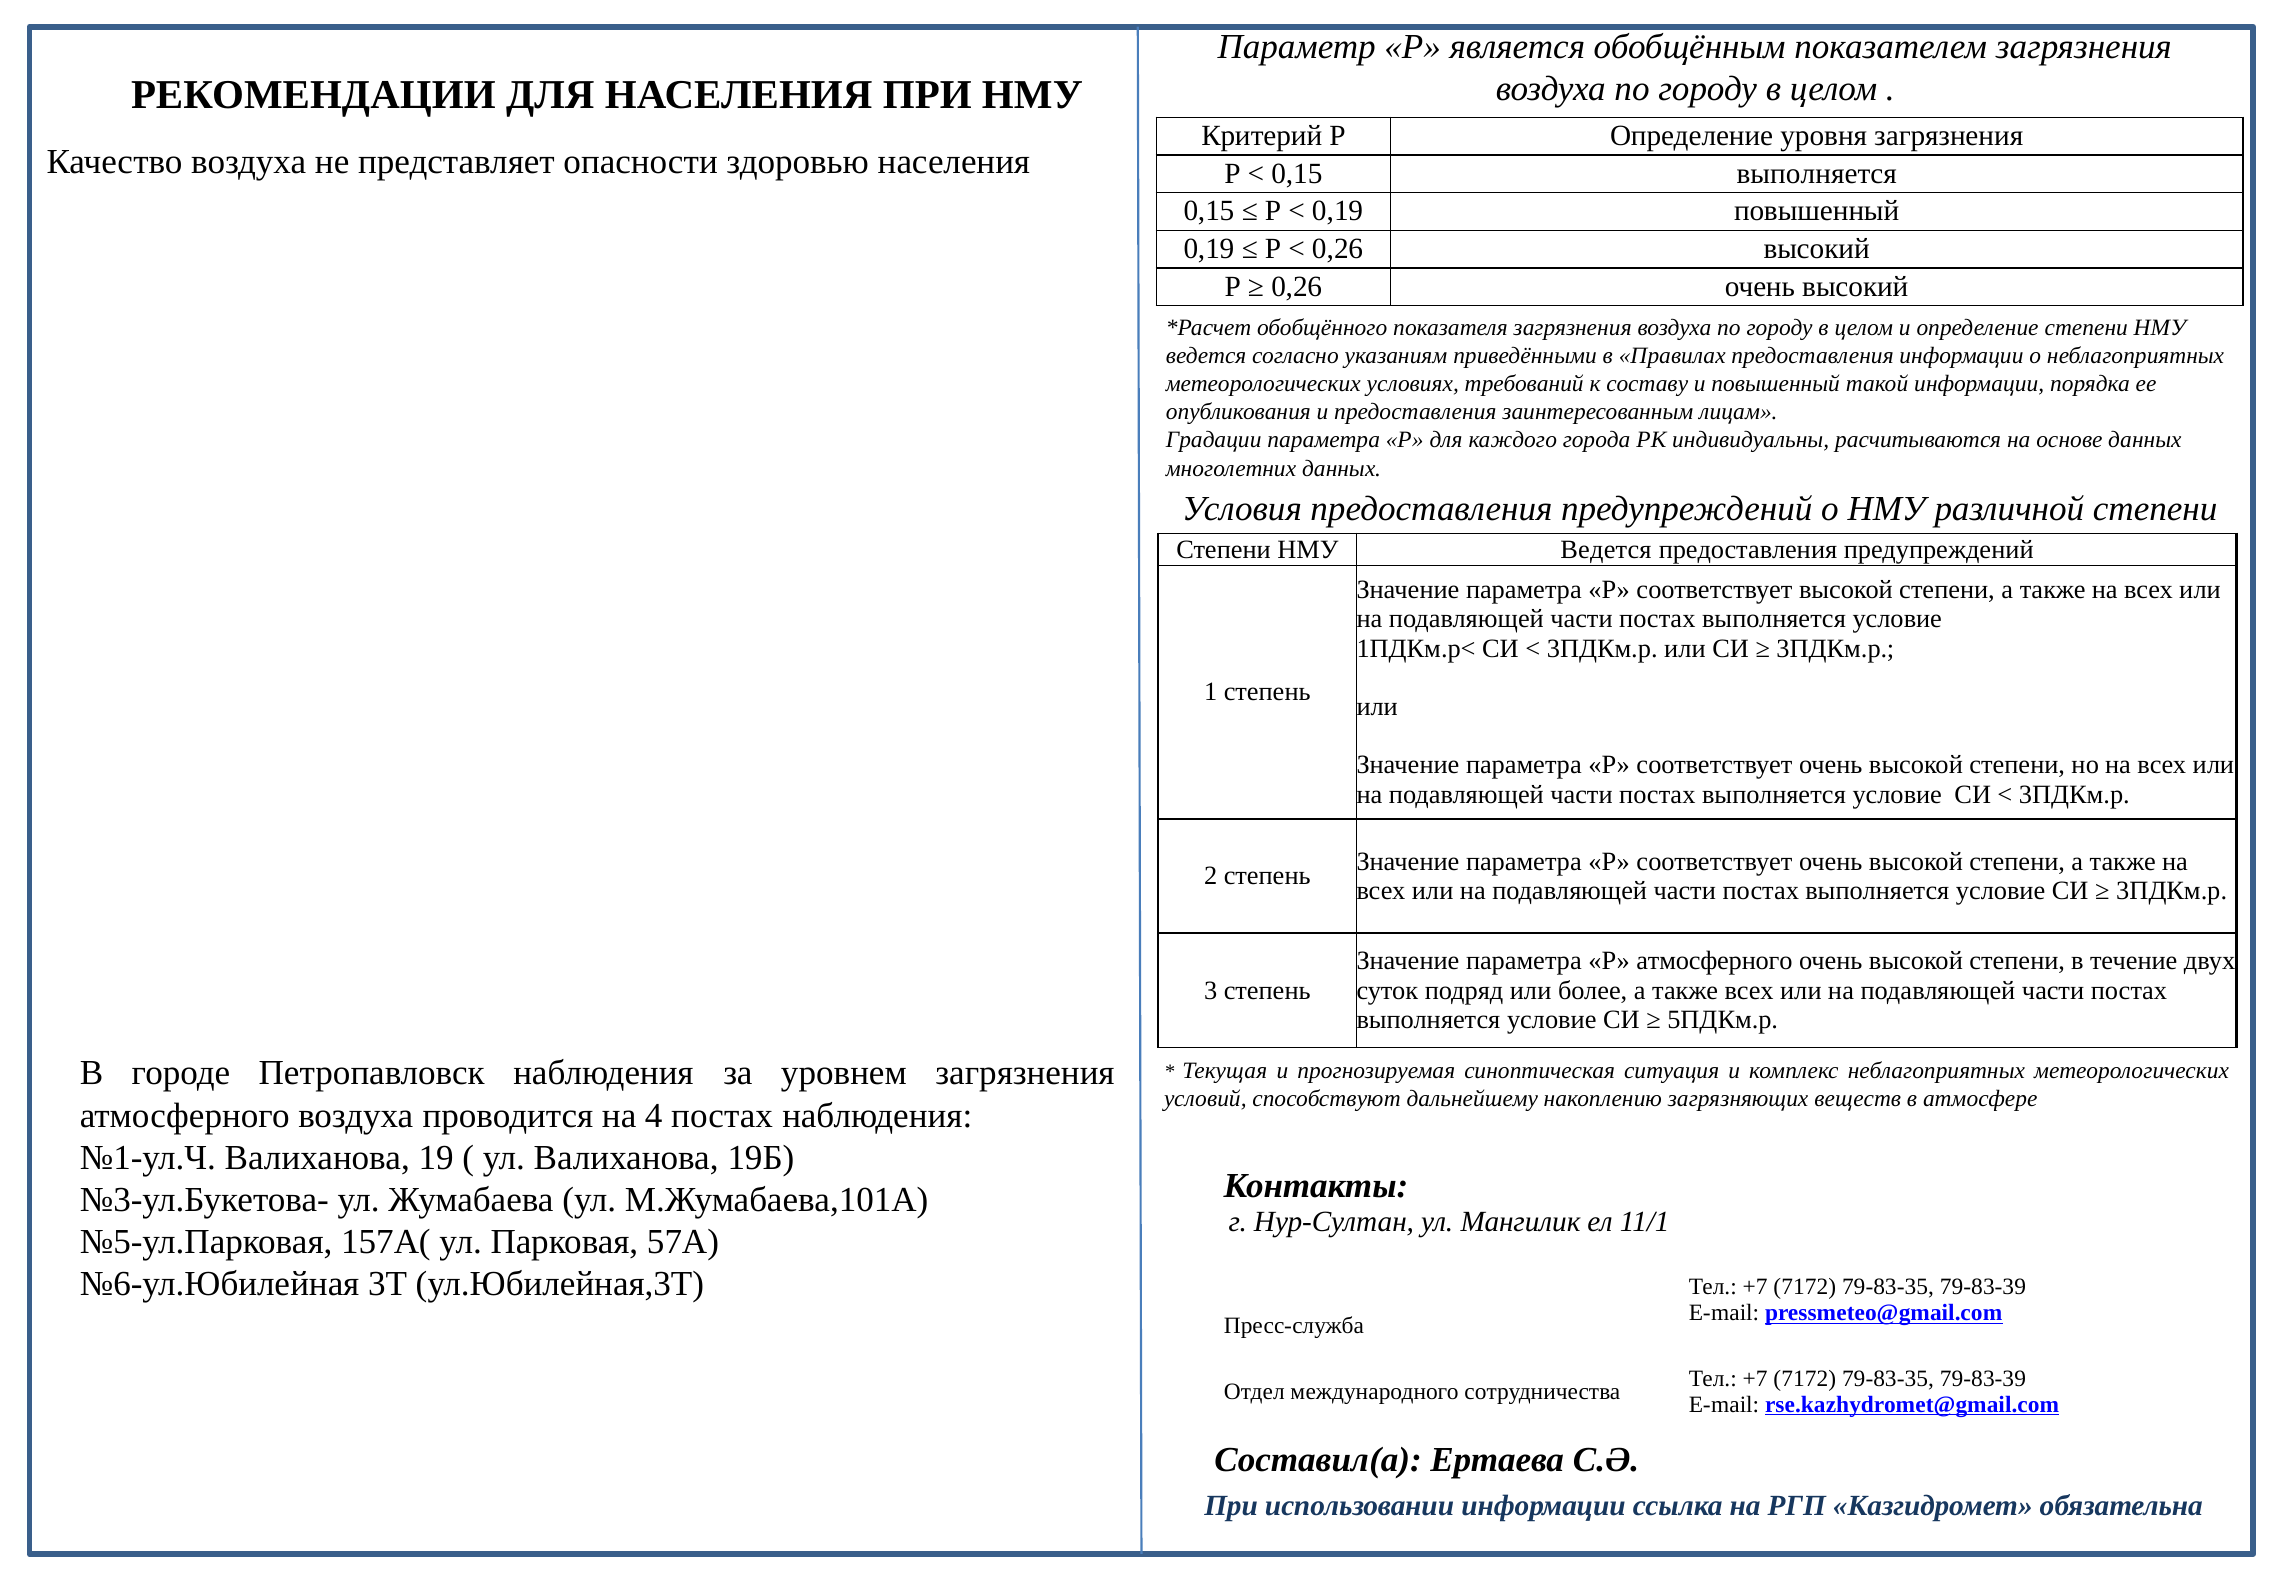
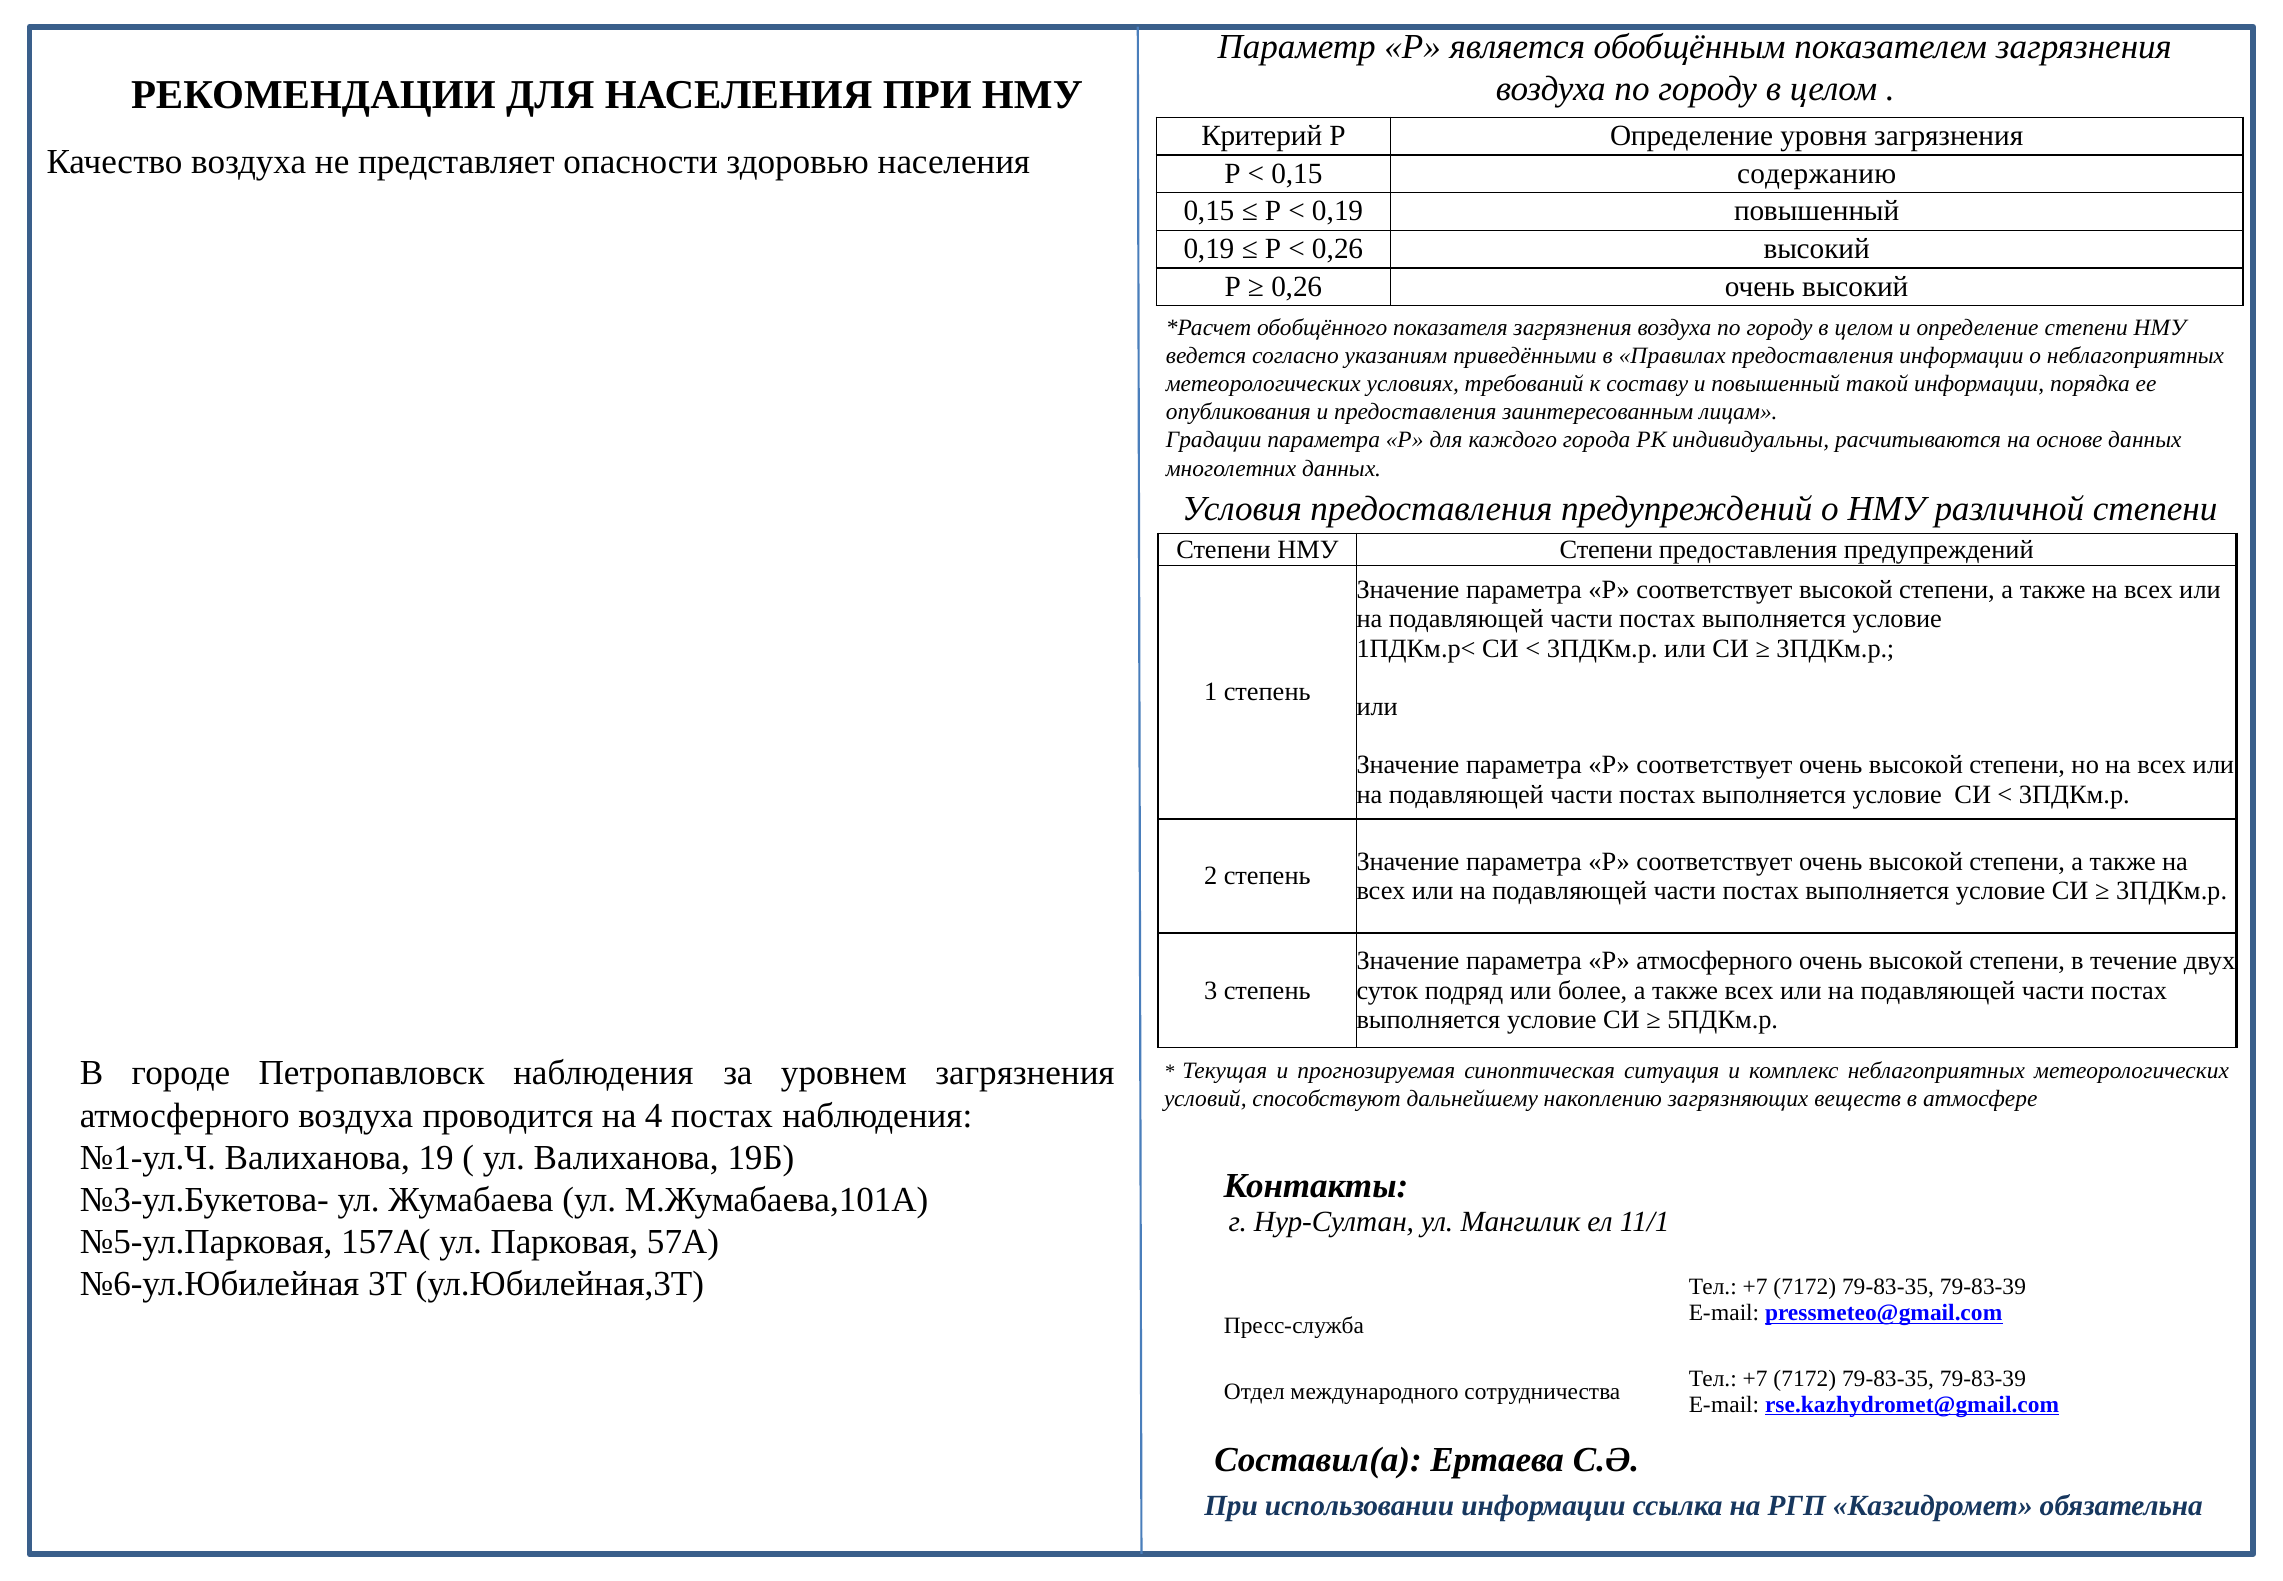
0,15 выполняется: выполняется -> содержанию
Ведется at (1606, 549): Ведется -> Степени
